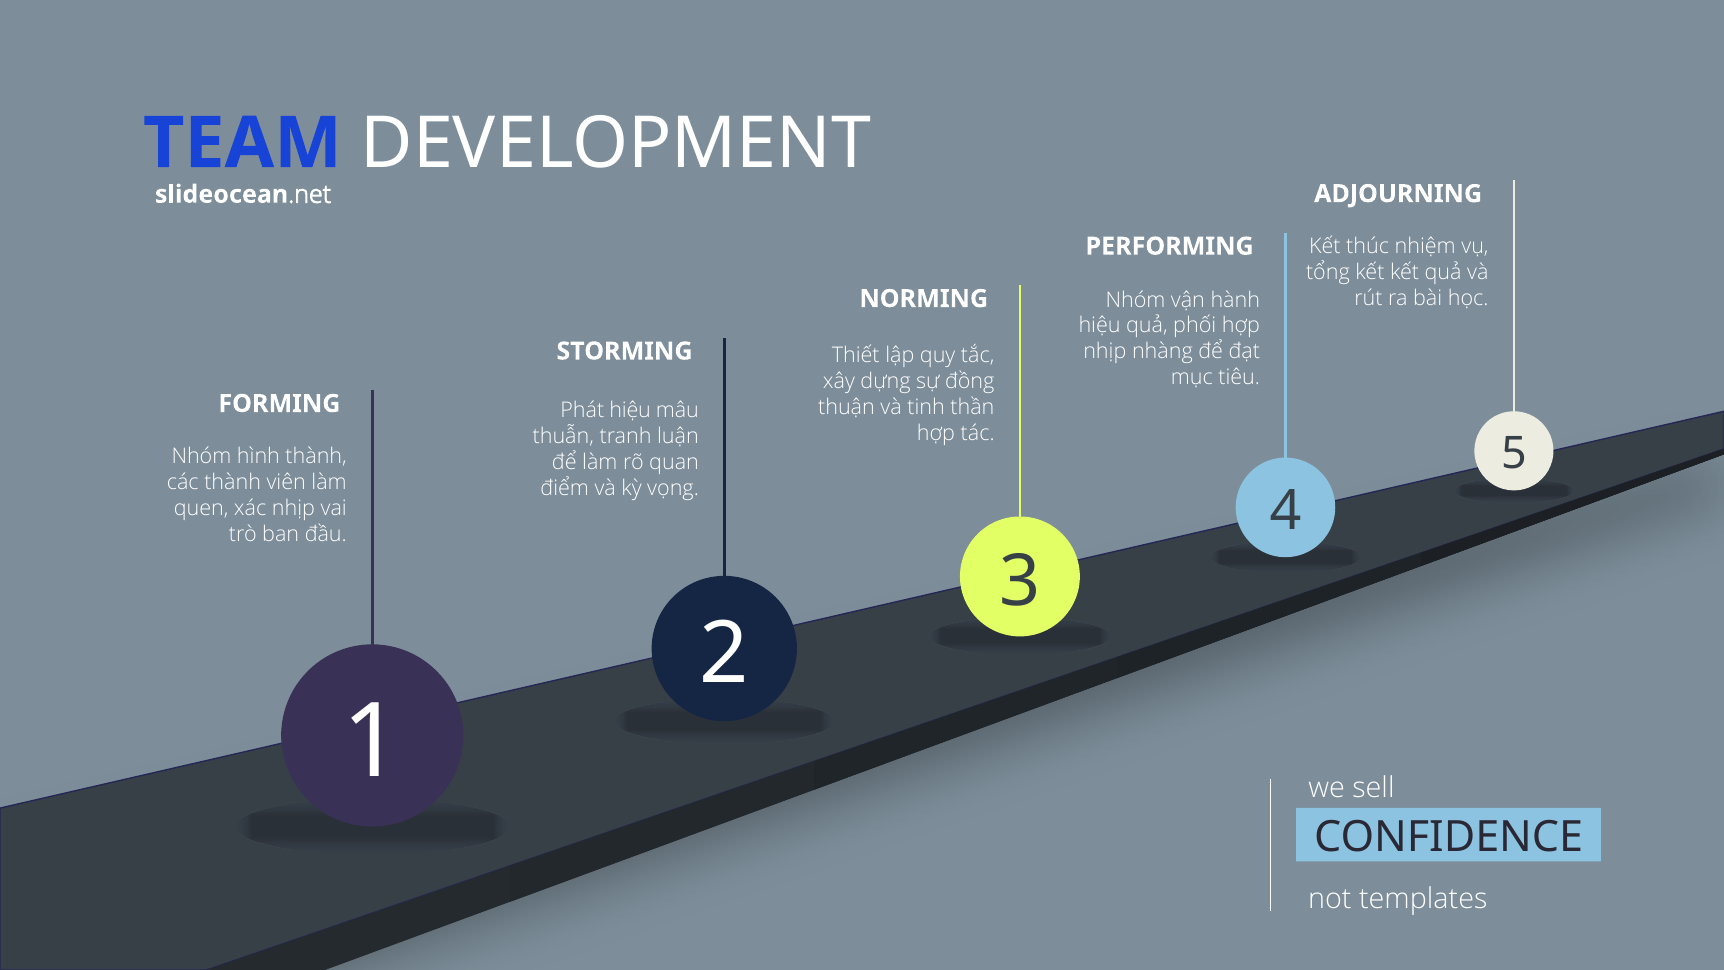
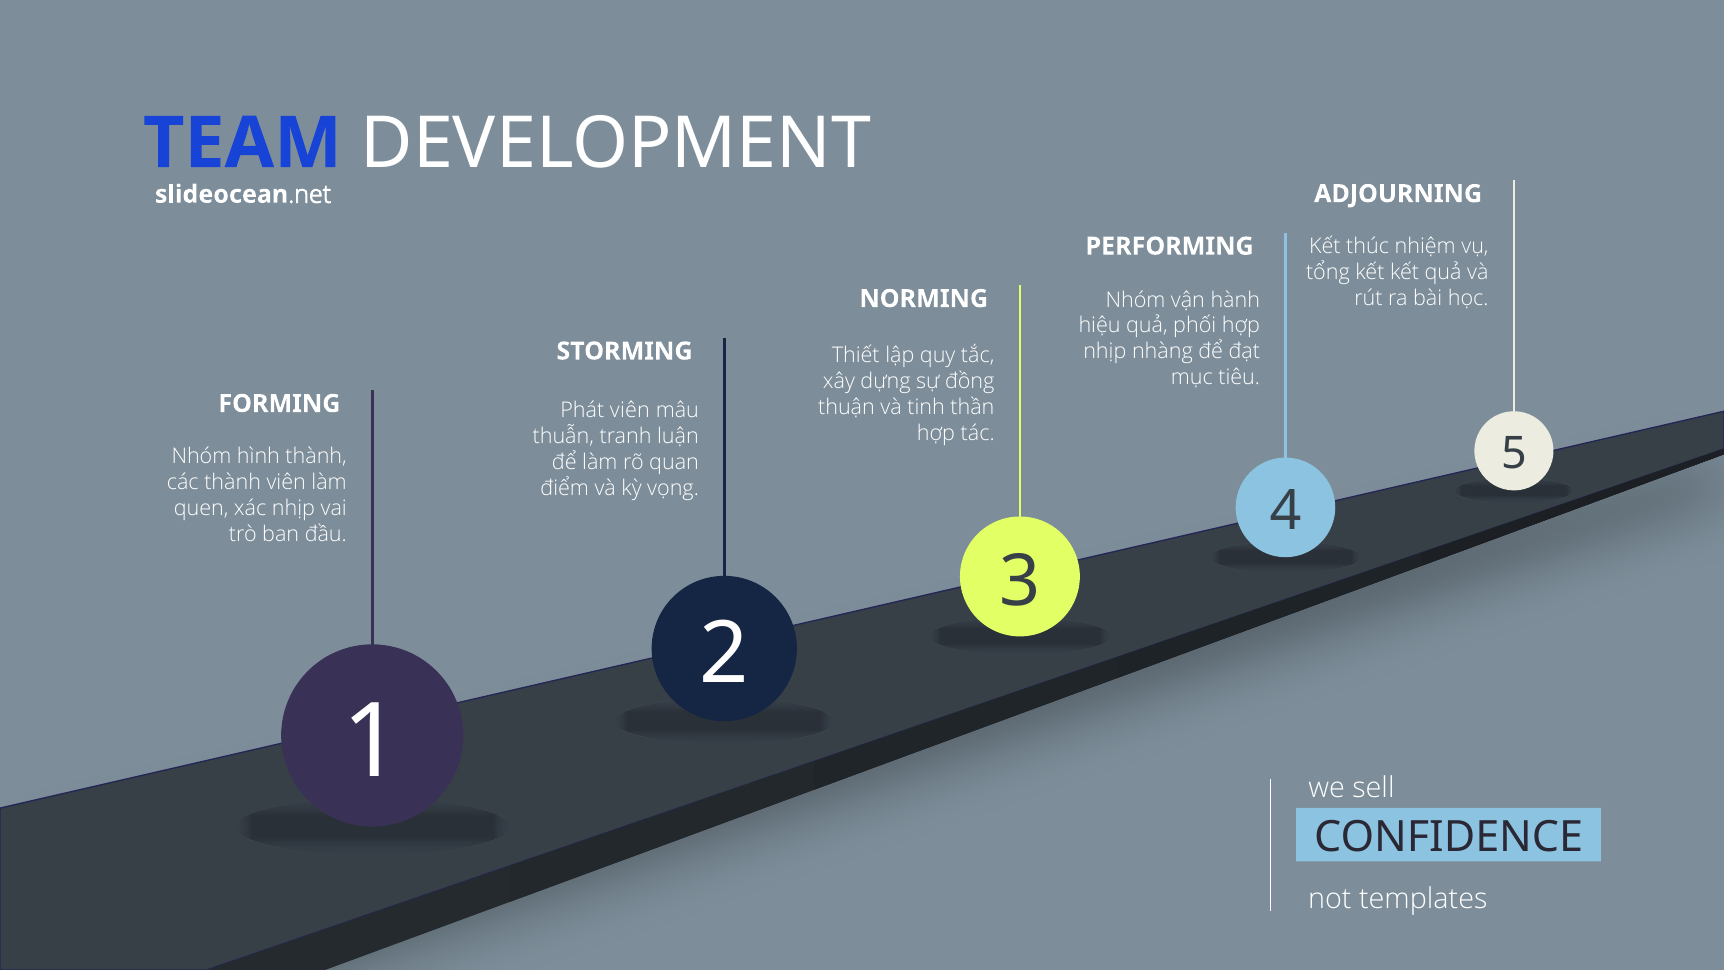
Phát hiệu: hiệu -> viên
